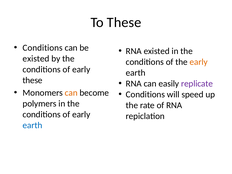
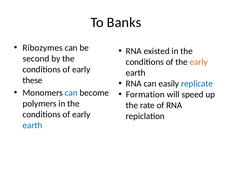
To These: These -> Banks
Conditions at (43, 48): Conditions -> Ribozymes
existed at (36, 59): existed -> second
replicate colour: purple -> blue
can at (71, 93) colour: orange -> blue
Conditions at (145, 94): Conditions -> Formation
